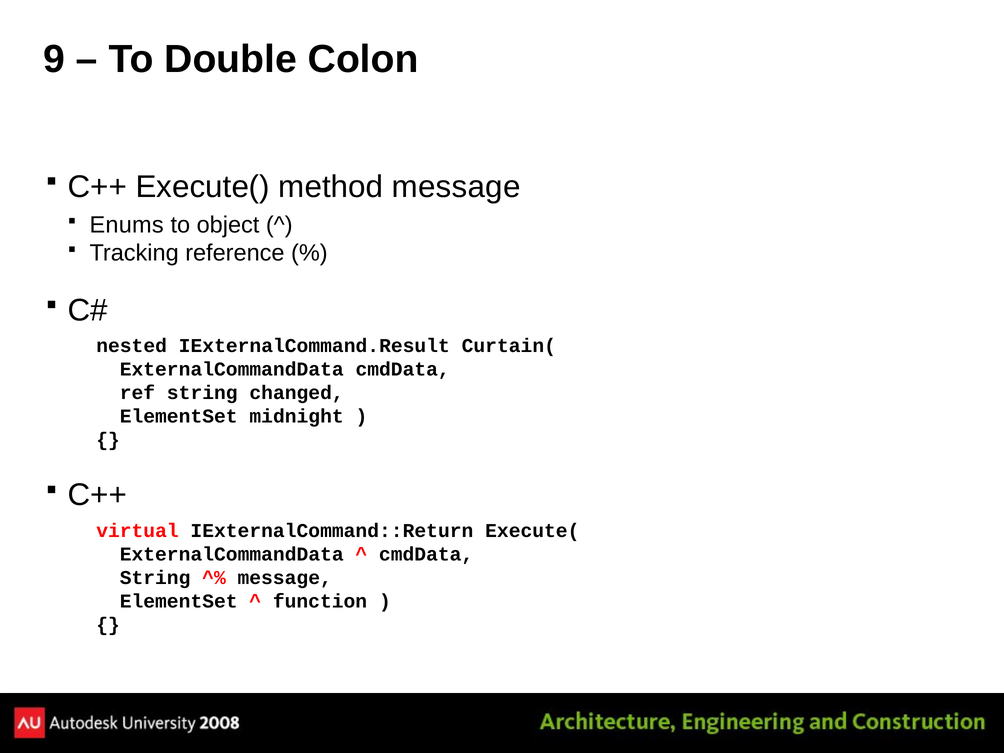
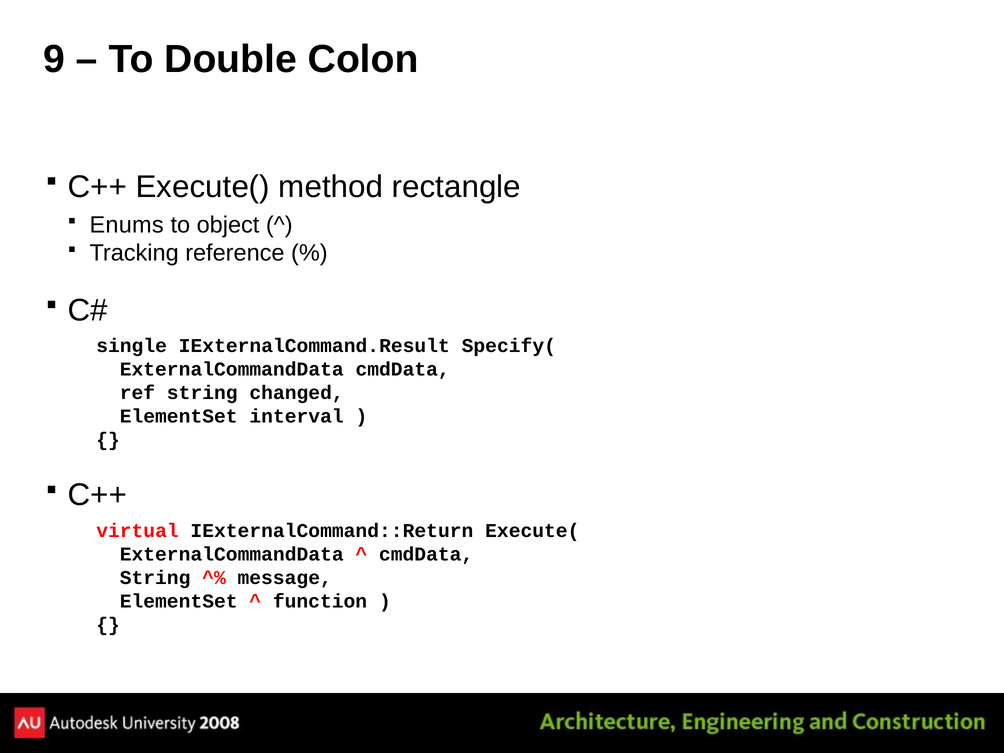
method message: message -> rectangle
nested: nested -> single
Curtain(: Curtain( -> Specify(
midnight: midnight -> interval
